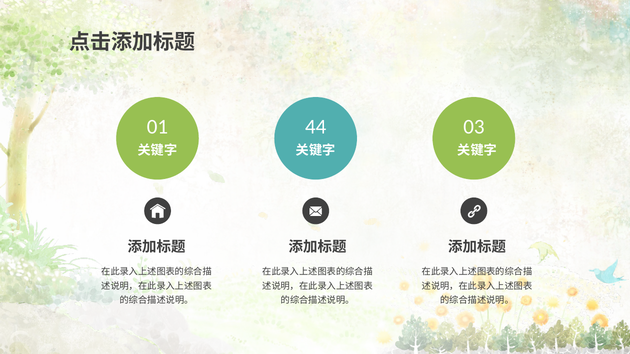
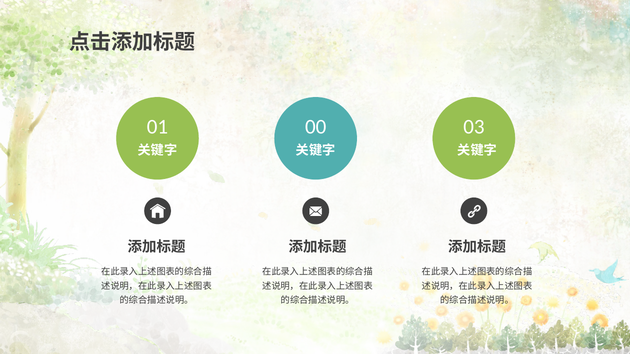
44: 44 -> 00
